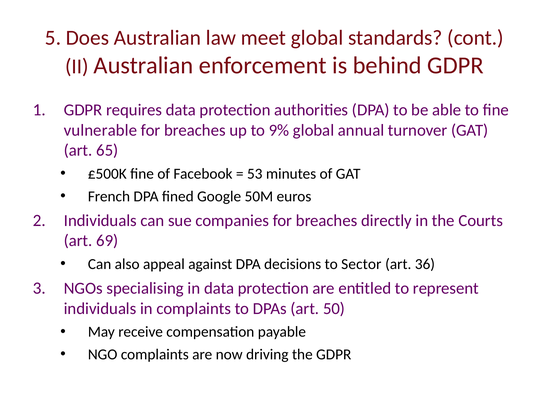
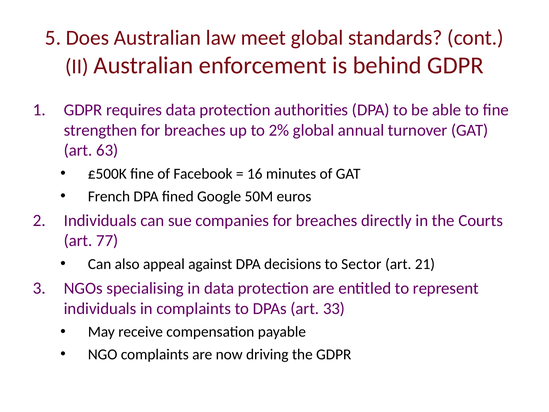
vulnerable: vulnerable -> strengthen
9%: 9% -> 2%
65: 65 -> 63
53: 53 -> 16
69: 69 -> 77
36: 36 -> 21
50: 50 -> 33
